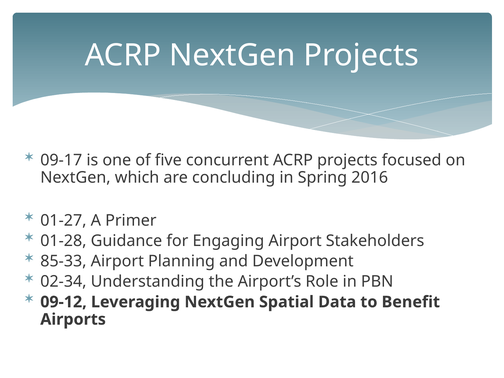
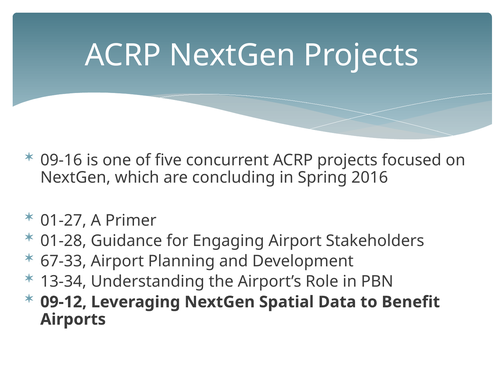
09-17: 09-17 -> 09-16
85-33: 85-33 -> 67-33
02-34: 02-34 -> 13-34
